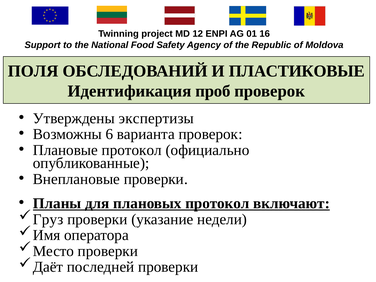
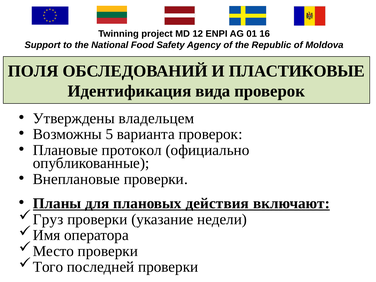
проб: проб -> вида
экспертизы: экспертизы -> владельцем
6: 6 -> 5
плановых протокол: протокол -> действия
Даёт: Даёт -> Того
